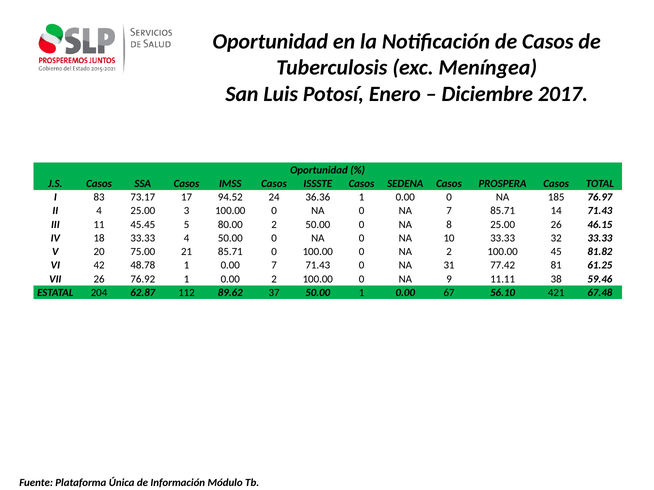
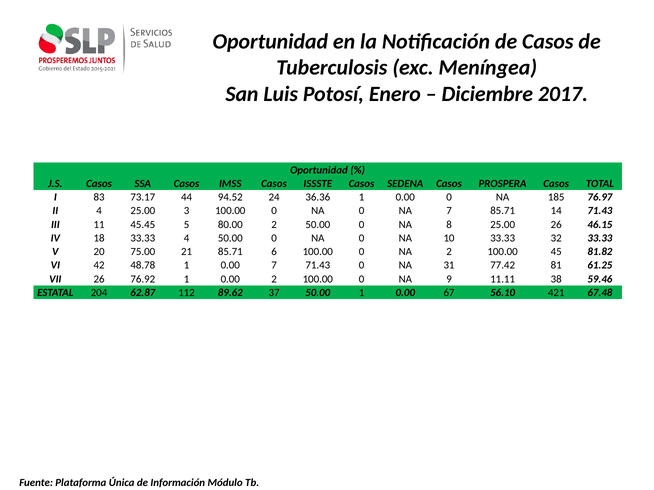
17: 17 -> 44
85.71 0: 0 -> 6
